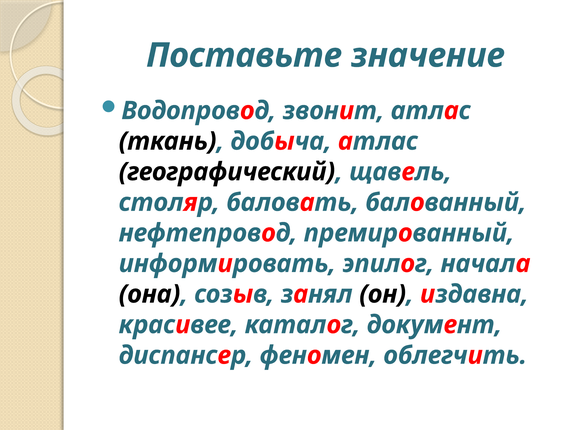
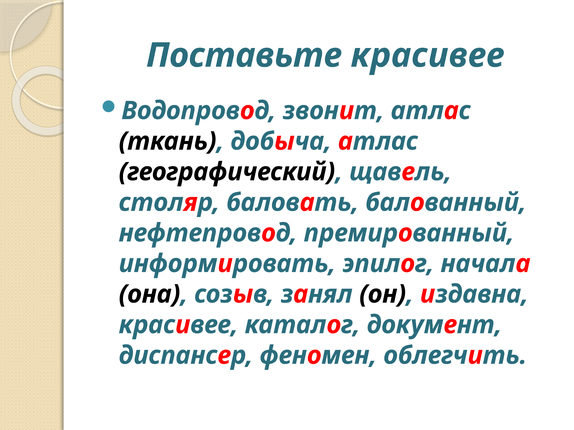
Поставьте значение: значение -> красивее
